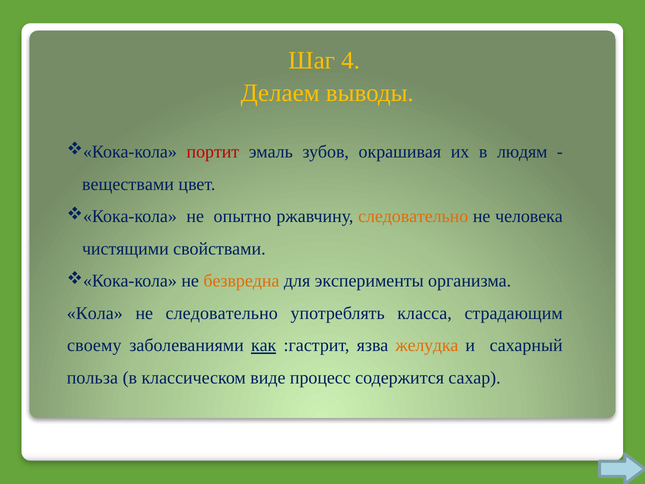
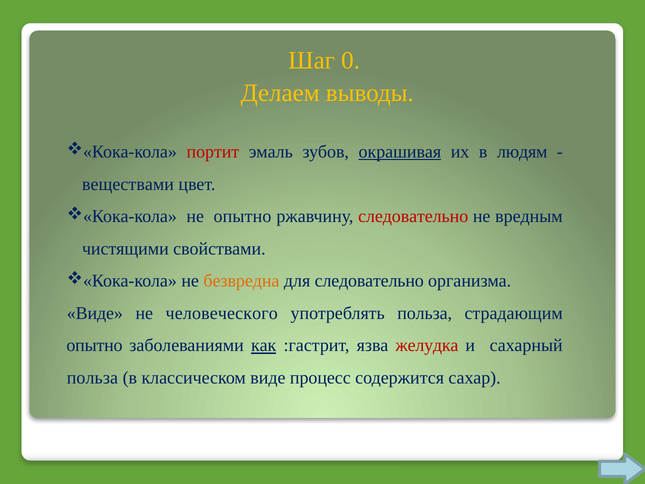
4: 4 -> 0
окрашивая underline: none -> present
следовательно at (413, 216) colour: orange -> red
человека: человека -> вредным
для эксперименты: эксперименты -> следовательно
Кола at (95, 313): Кола -> Виде
не следовательно: следовательно -> человеческого
употреблять класса: класса -> польза
своему at (94, 345): своему -> опытно
желудка colour: orange -> red
